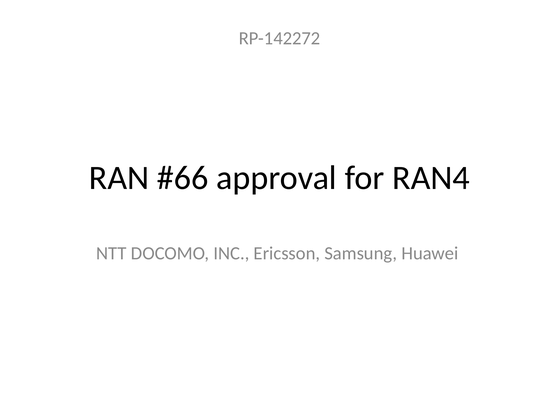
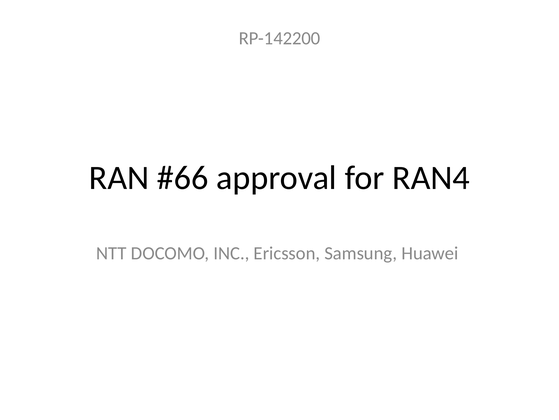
RP-142272: RP-142272 -> RP-142200
